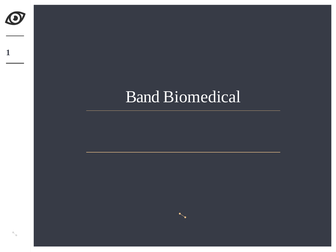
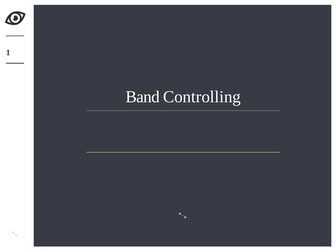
Biomedical: Biomedical -> Controlling
